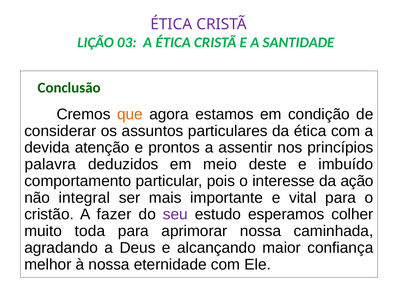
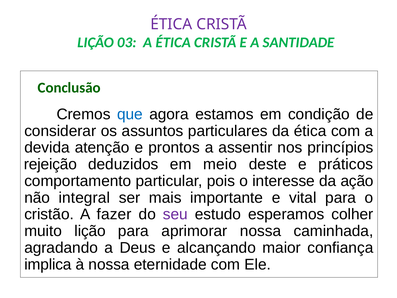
que colour: orange -> blue
palavra: palavra -> rejeição
imbuído: imbuído -> práticos
muito toda: toda -> lição
melhor: melhor -> implica
